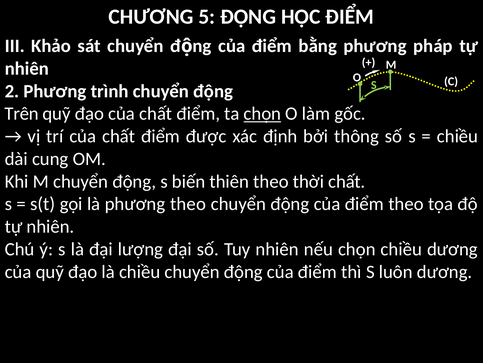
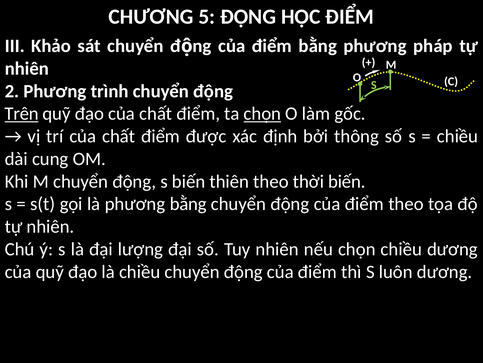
Trên underline: none -> present
thời chất: chất -> biến
phương theo: theo -> bằng
